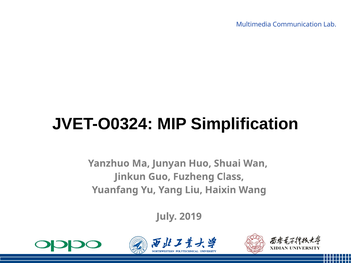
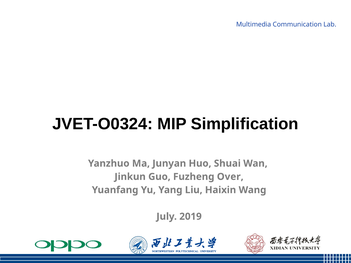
Class: Class -> Over
